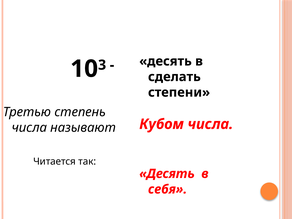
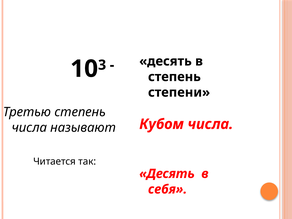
сделать at (174, 77): сделать -> степень
